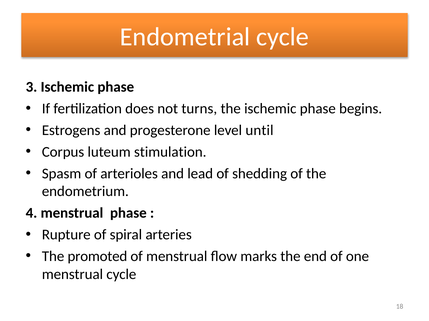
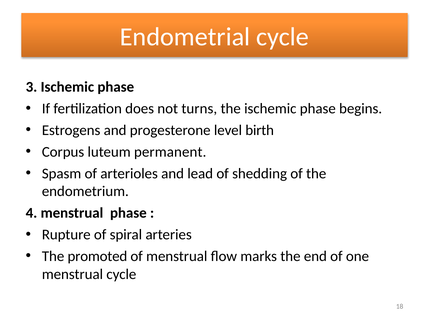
until: until -> birth
stimulation: stimulation -> permanent
